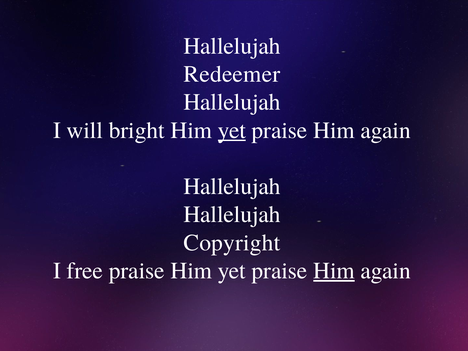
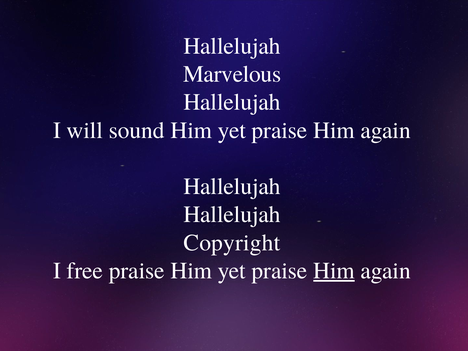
Redeemer: Redeemer -> Marvelous
bright: bright -> sound
yet at (232, 130) underline: present -> none
